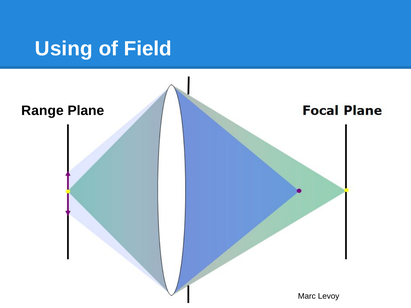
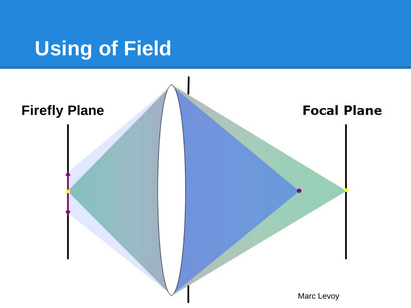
Range: Range -> Firefly
